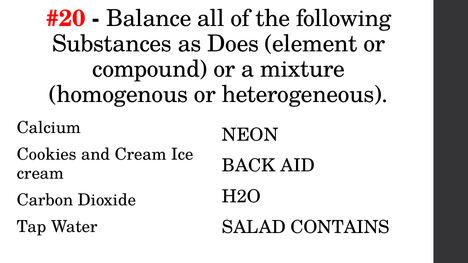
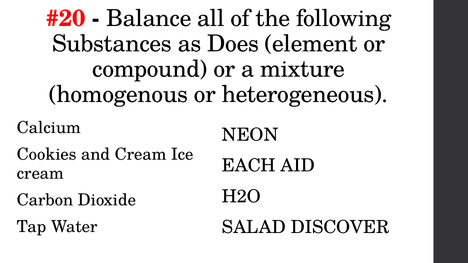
BACK: BACK -> EACH
CONTAINS: CONTAINS -> DISCOVER
